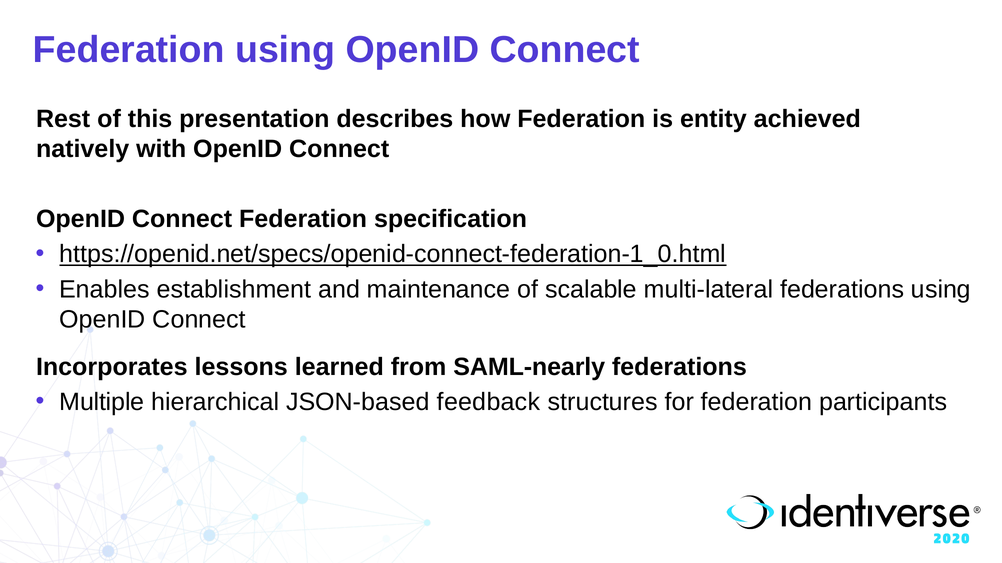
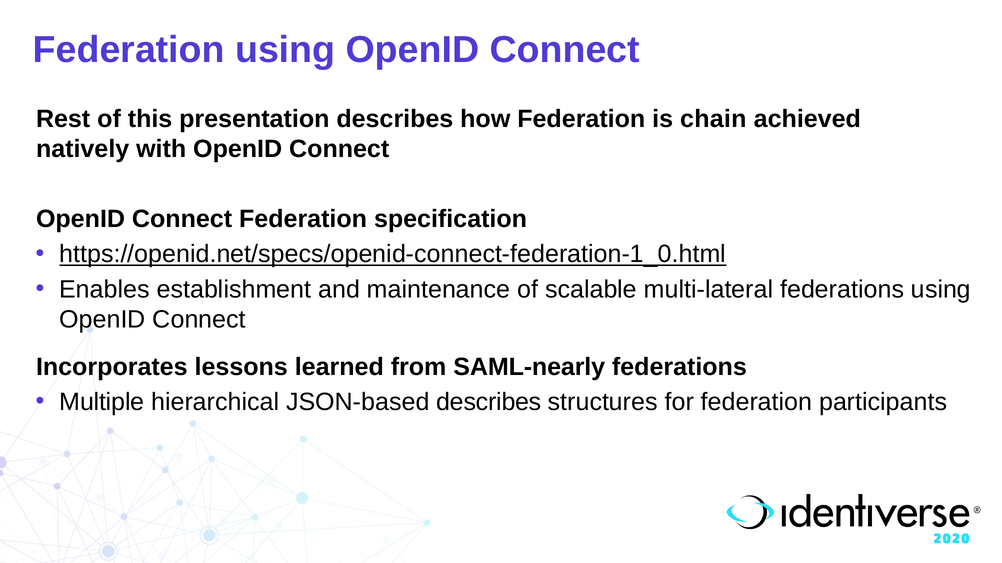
entity: entity -> chain
JSON-based feedback: feedback -> describes
